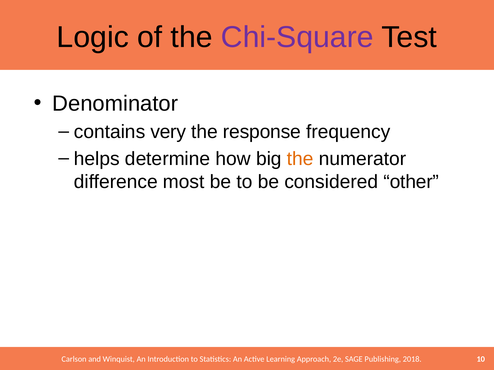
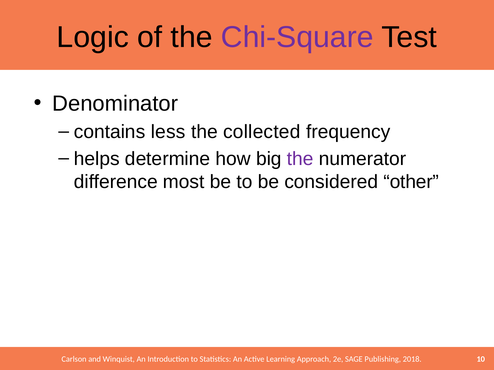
very: very -> less
response: response -> collected
the at (300, 159) colour: orange -> purple
